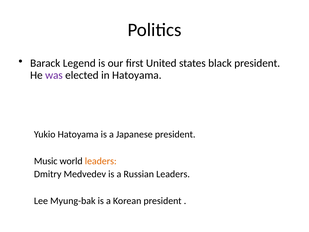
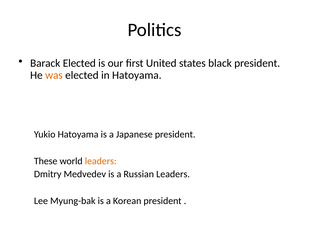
Barack Legend: Legend -> Elected
was colour: purple -> orange
Music: Music -> These
